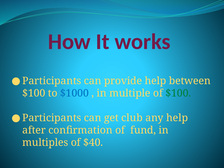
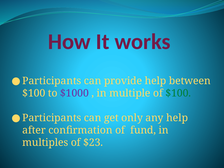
$1000 colour: blue -> purple
club: club -> only
$40: $40 -> $23
